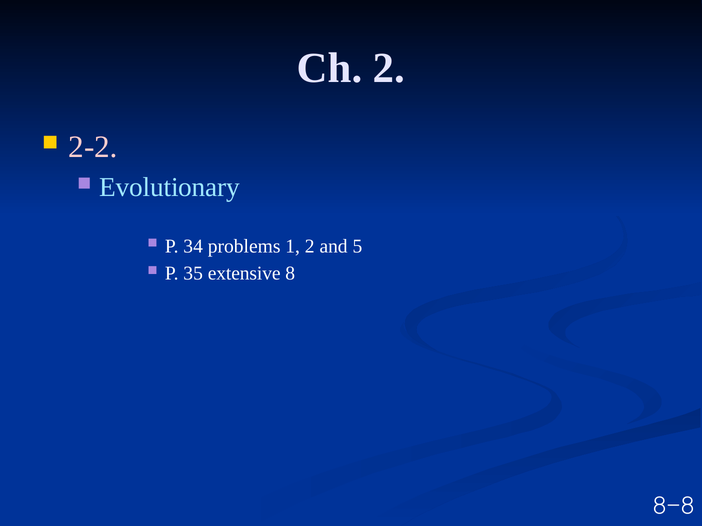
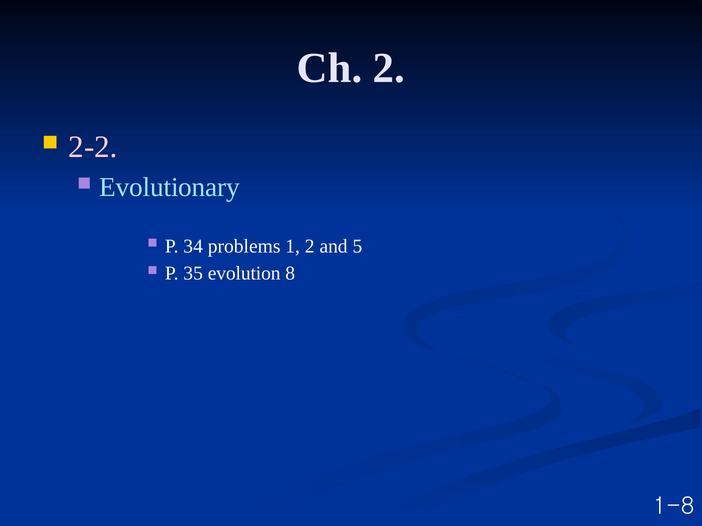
extensive: extensive -> evolution
8-8: 8-8 -> 1-8
